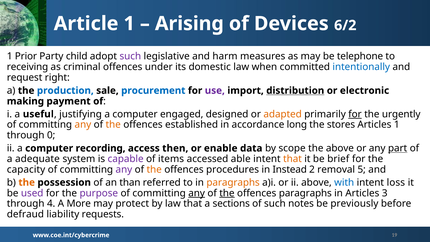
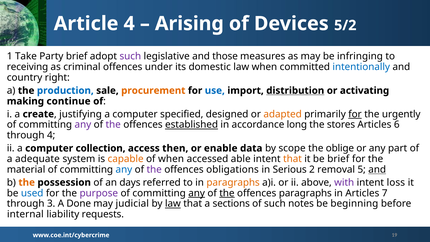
Article 1: 1 -> 4
6/2: 6/2 -> 5/2
Prior: Prior -> Take
Party child: child -> brief
harm: harm -> those
telephone: telephone -> infringing
request: request -> country
procurement colour: blue -> orange
use colour: purple -> blue
electronic: electronic -> activating
payment: payment -> continue
useful: useful -> create
engaged: engaged -> specified
any at (83, 125) colour: orange -> purple
the at (113, 125) colour: orange -> purple
established underline: none -> present
Articles 1: 1 -> 6
through 0: 0 -> 4
recording: recording -> collection
the above: above -> oblige
part underline: present -> none
capable colour: purple -> orange
of items: items -> when
capacity: capacity -> material
any at (124, 169) colour: purple -> blue
the at (154, 169) colour: orange -> purple
procedures: procedures -> obligations
Instead: Instead -> Serious
and at (377, 169) underline: none -> present
than: than -> days
with colour: blue -> purple
used colour: purple -> blue
3: 3 -> 7
4: 4 -> 3
More: More -> Done
protect: protect -> judicial
law at (173, 204) underline: none -> present
previously: previously -> beginning
defraud: defraud -> internal
